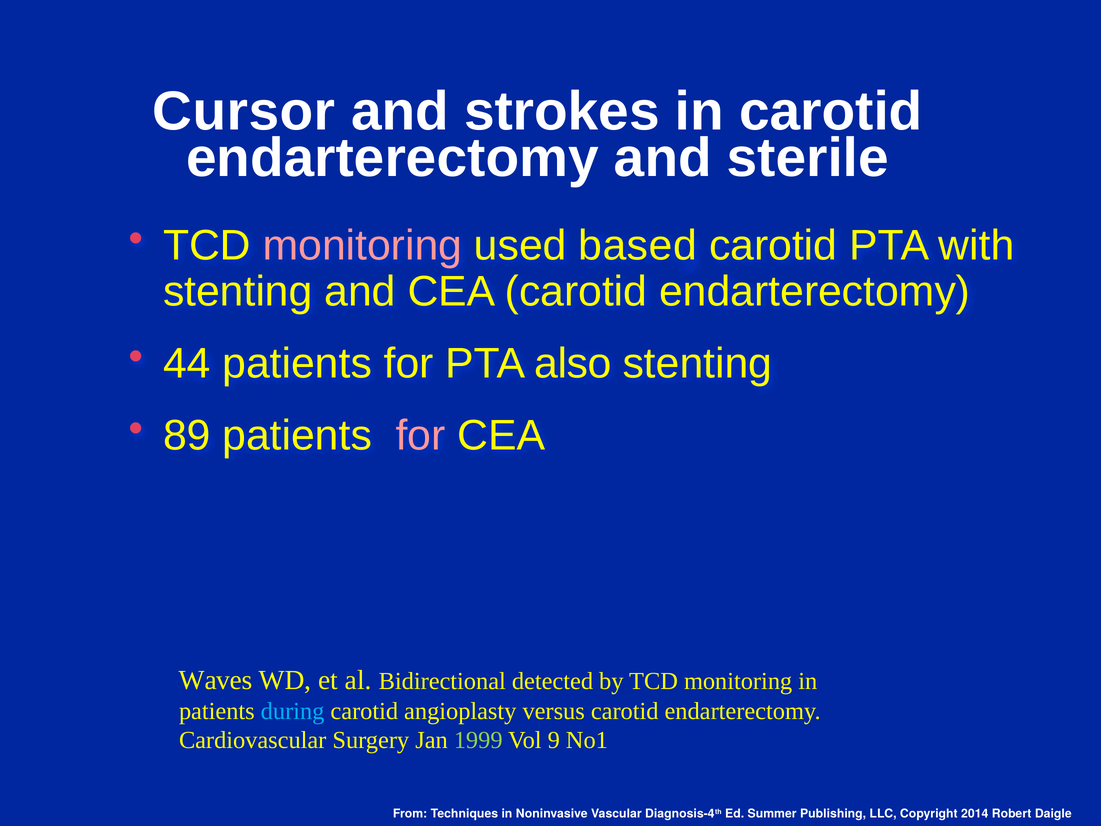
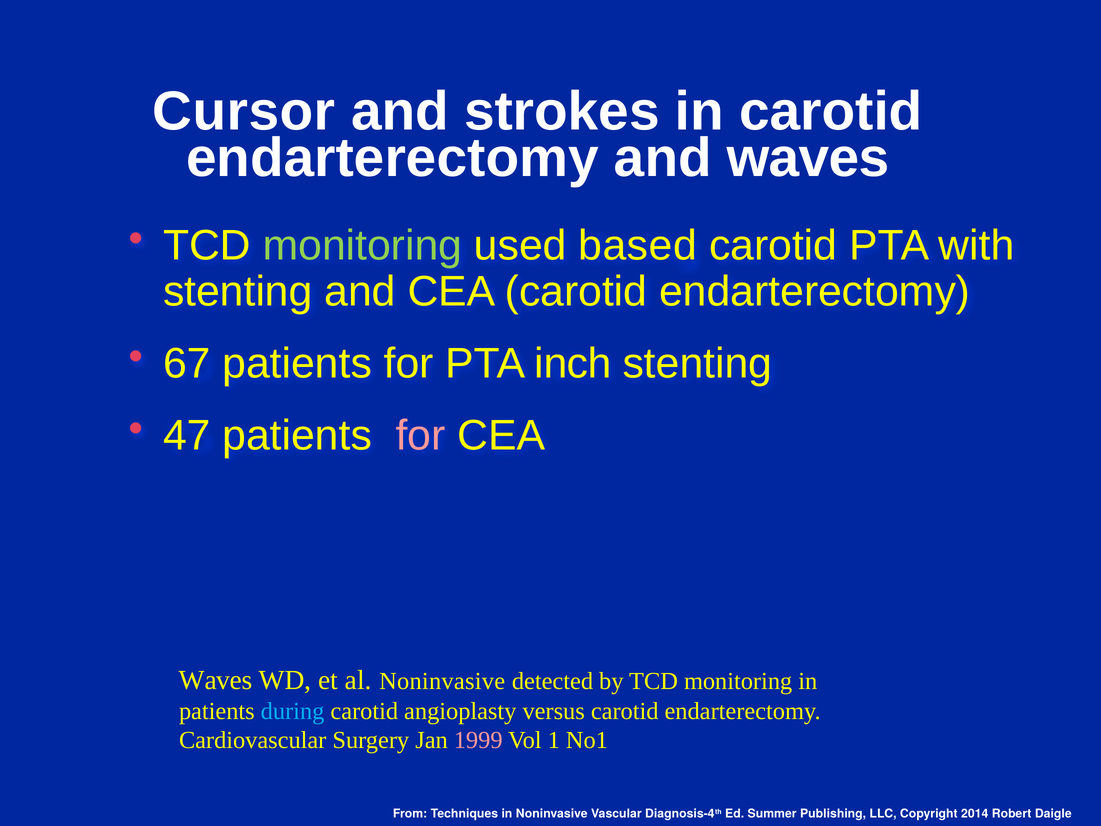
and sterile: sterile -> waves
monitoring at (362, 245) colour: pink -> light green
44: 44 -> 67
also: also -> inch
89: 89 -> 47
al Bidirectional: Bidirectional -> Noninvasive
1999 colour: light green -> pink
9: 9 -> 1
